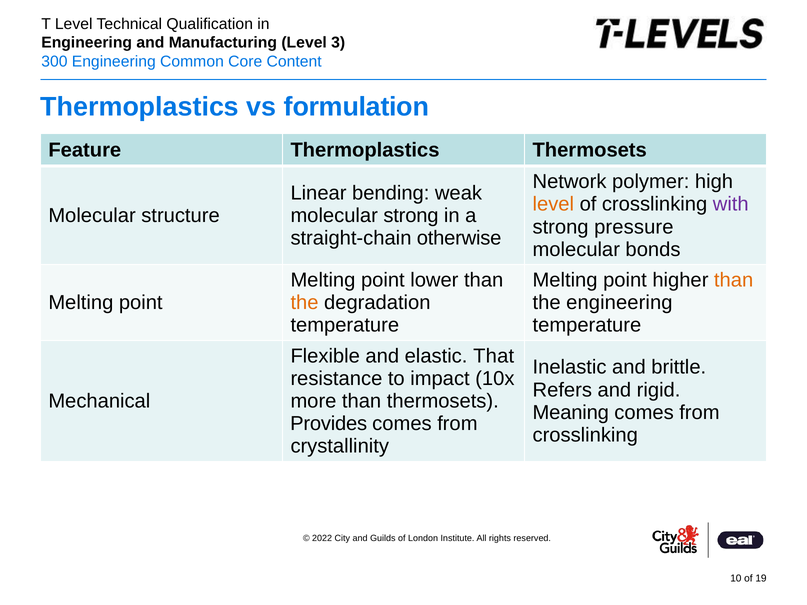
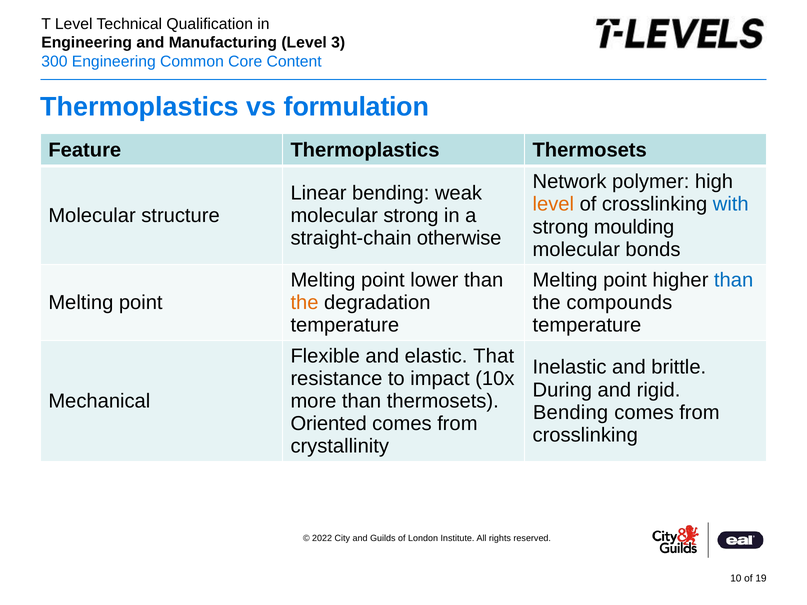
with colour: purple -> blue
pressure: pressure -> moulding
than at (734, 280) colour: orange -> blue
the engineering: engineering -> compounds
Refers: Refers -> During
Meaning at (571, 413): Meaning -> Bending
Provides: Provides -> Oriented
